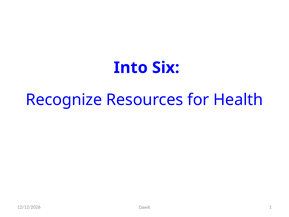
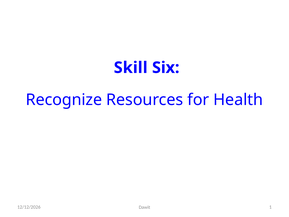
Into: Into -> Skill
